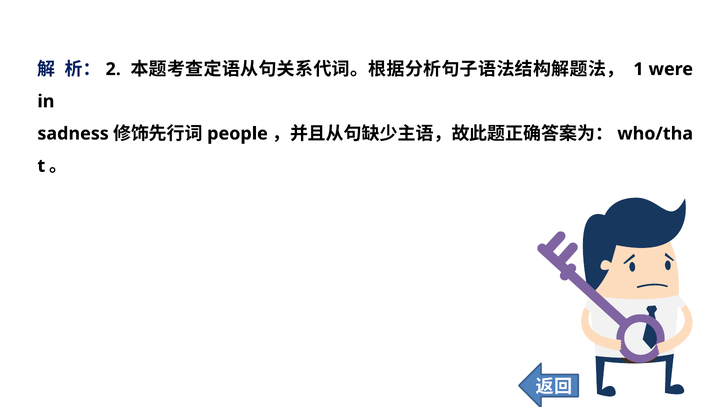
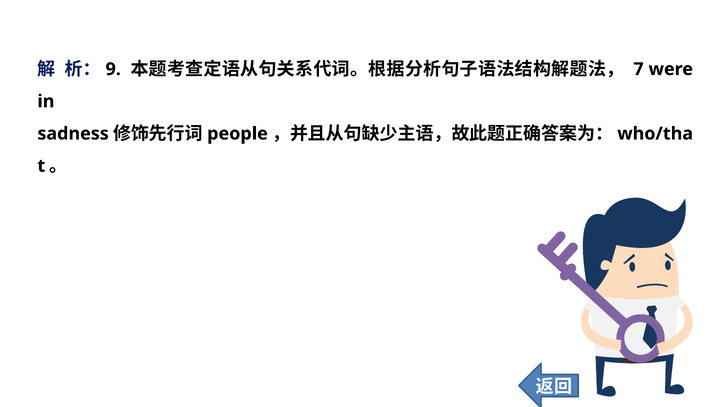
2: 2 -> 9
1: 1 -> 7
